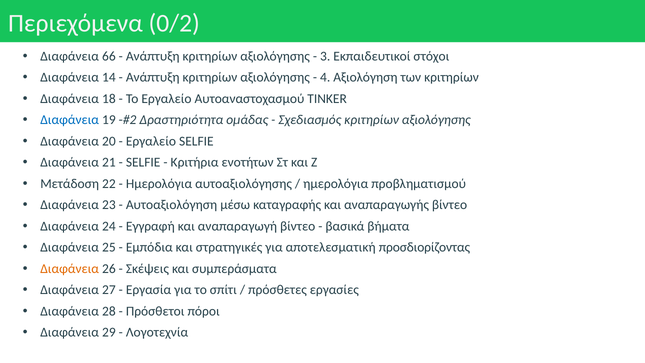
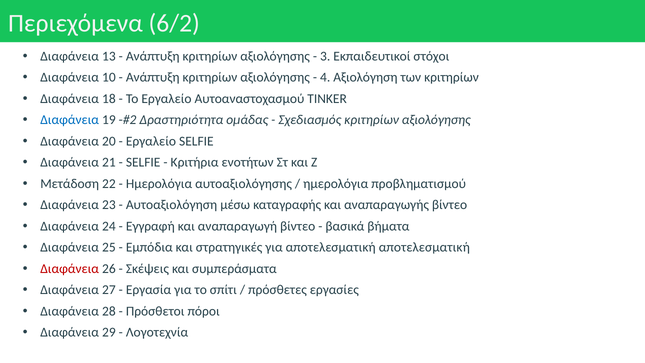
0/2: 0/2 -> 6/2
66: 66 -> 13
14: 14 -> 10
αποτελεσματική προσδιορίζοντας: προσδιορίζοντας -> αποτελεσματική
Διαφάνεια at (70, 269) colour: orange -> red
